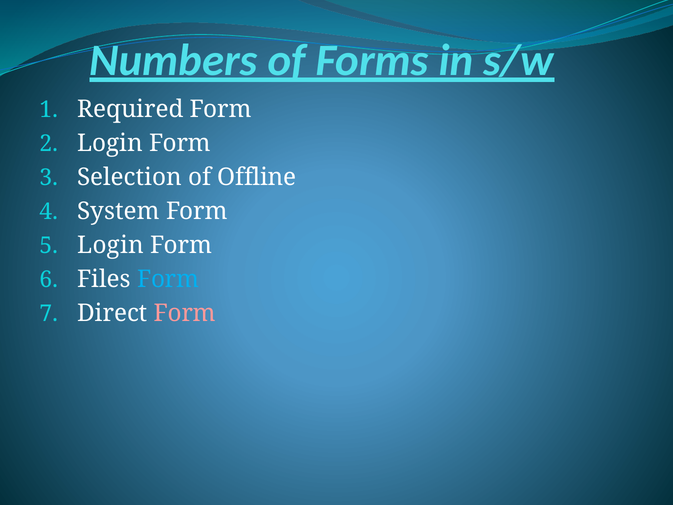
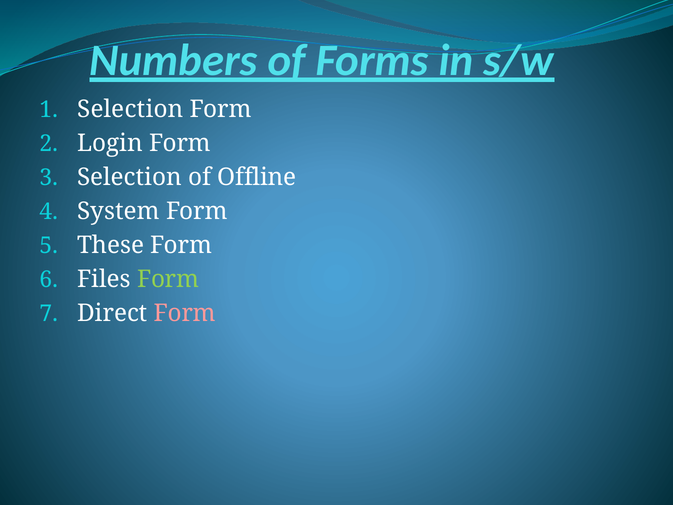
Required at (130, 109): Required -> Selection
Login at (110, 245): Login -> These
Form at (168, 279) colour: light blue -> light green
